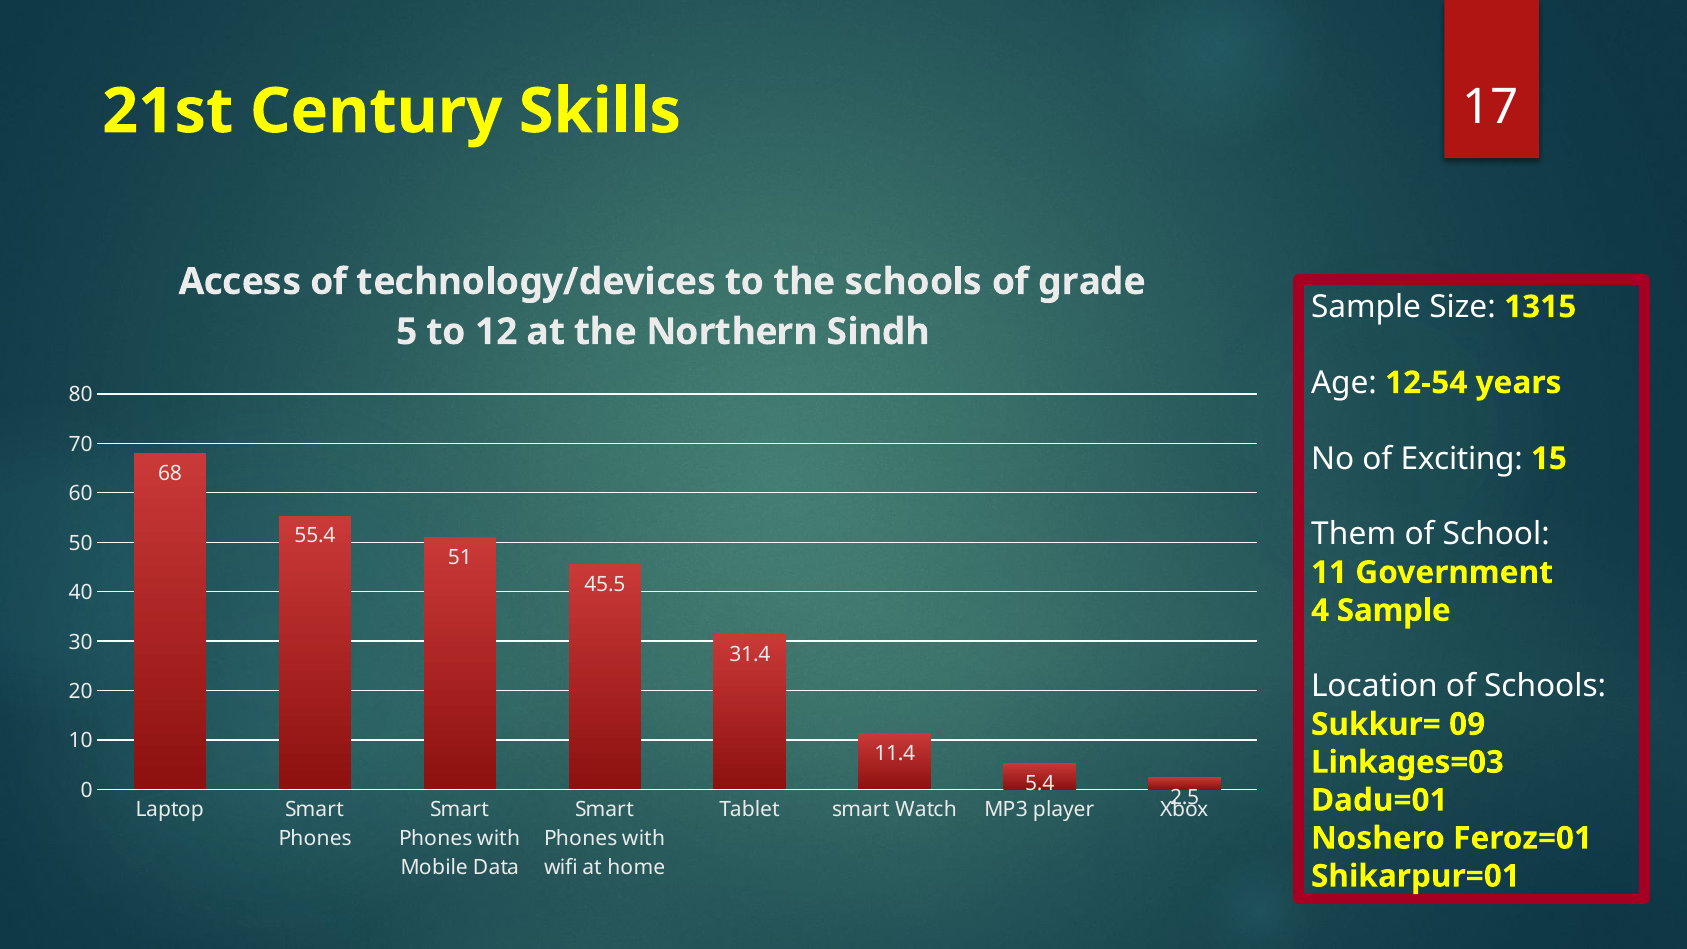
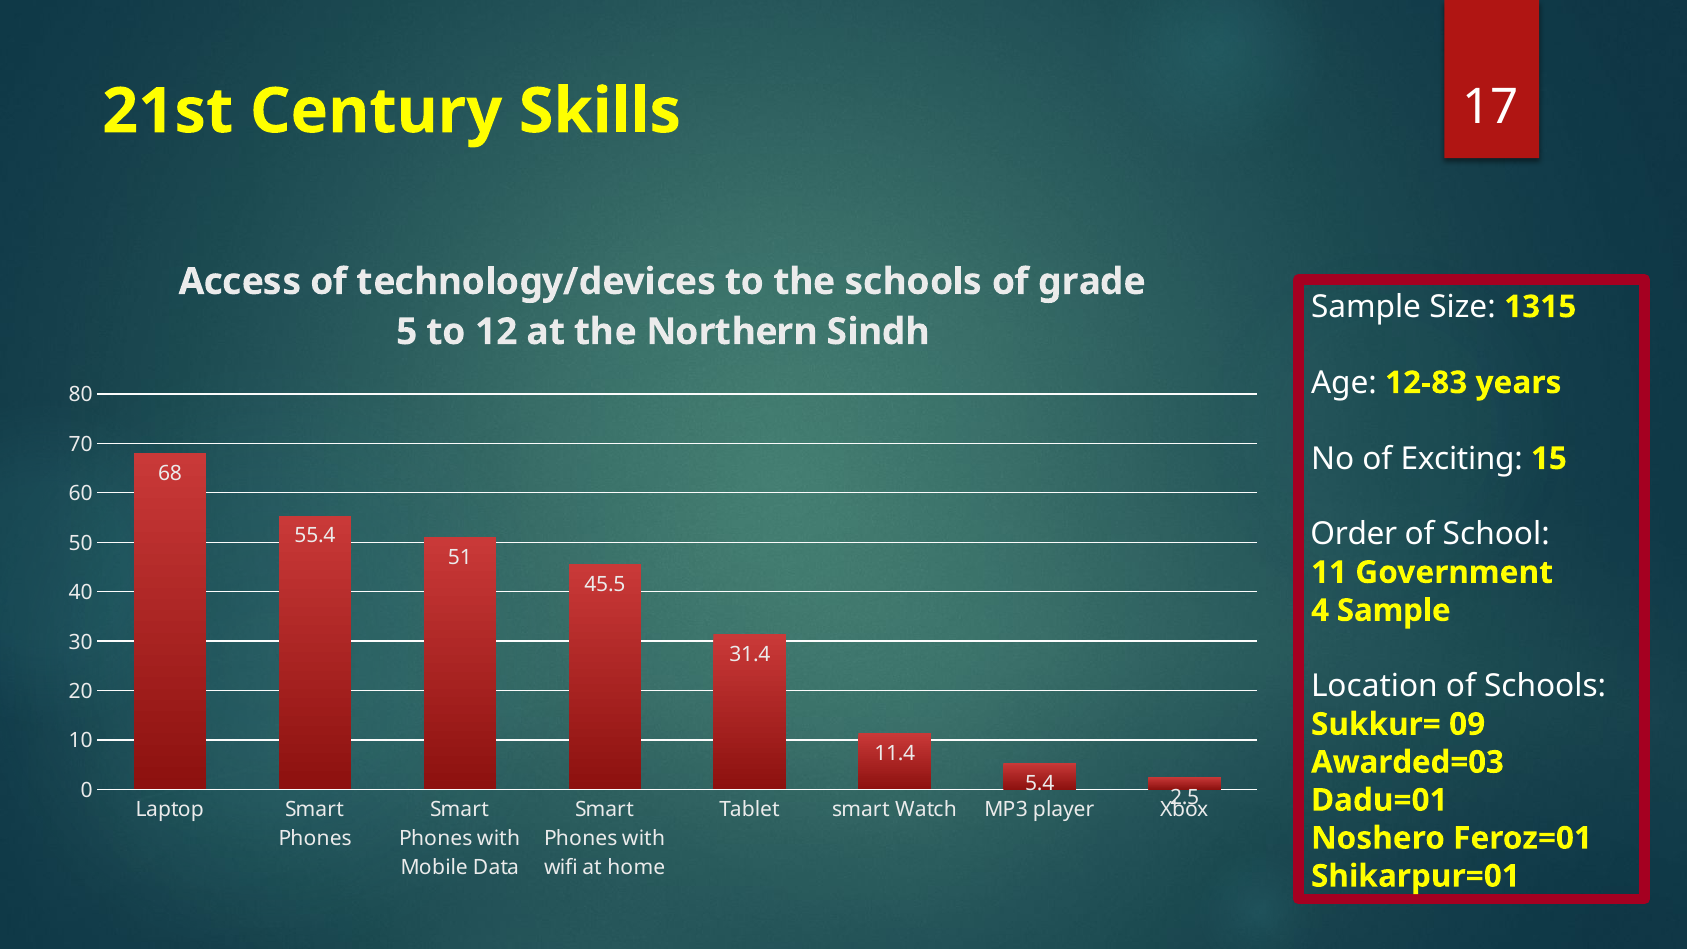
12-54: 12-54 -> 12-83
Them: Them -> Order
Linkages=03: Linkages=03 -> Awarded=03
